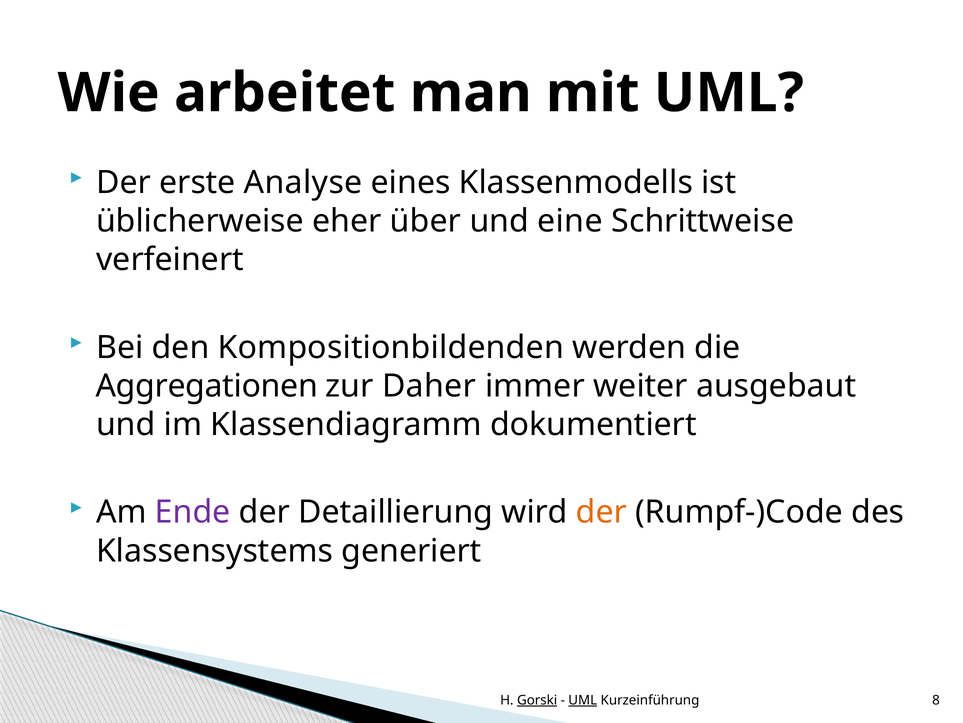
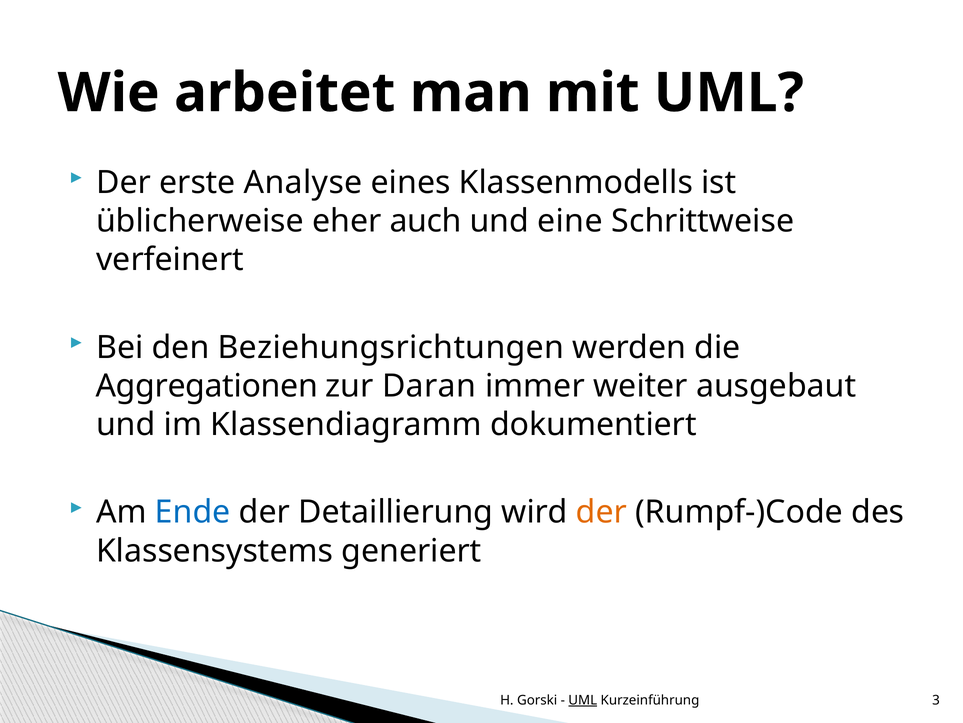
über: über -> auch
Kompositionbildenden: Kompositionbildenden -> Beziehungsrichtungen
Daher: Daher -> Daran
Ende colour: purple -> blue
Gorski underline: present -> none
8: 8 -> 3
